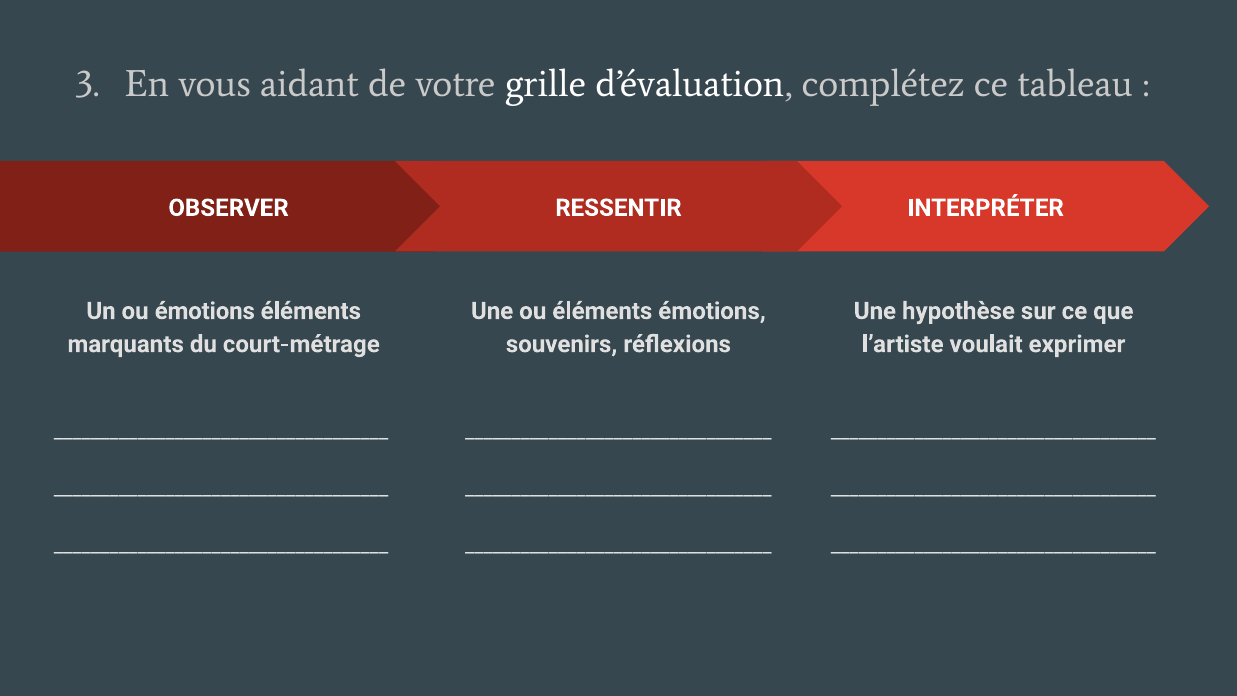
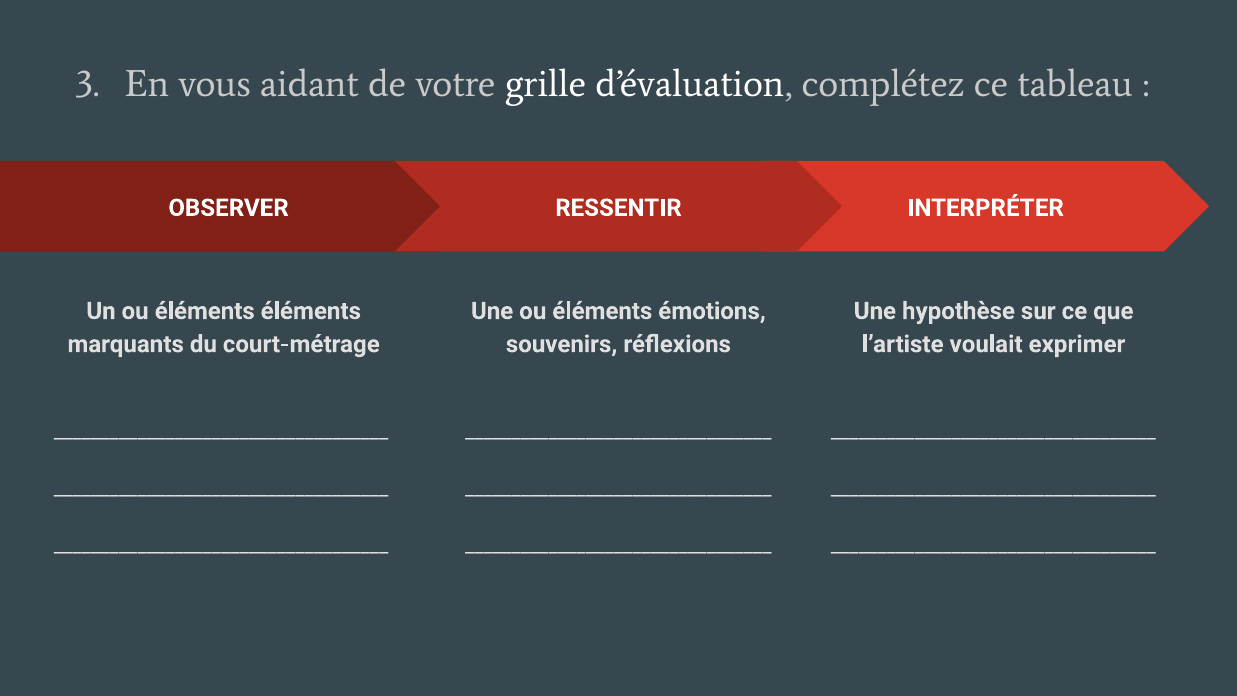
Un ou émotions: émotions -> éléments
